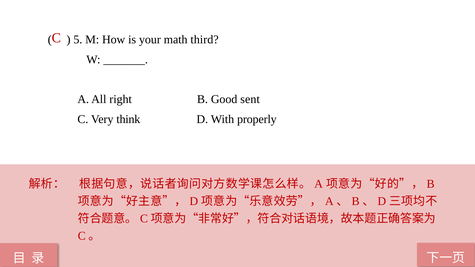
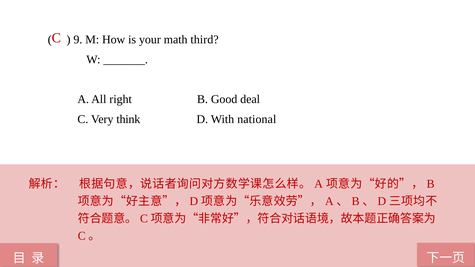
5: 5 -> 9
sent: sent -> deal
properly: properly -> national
